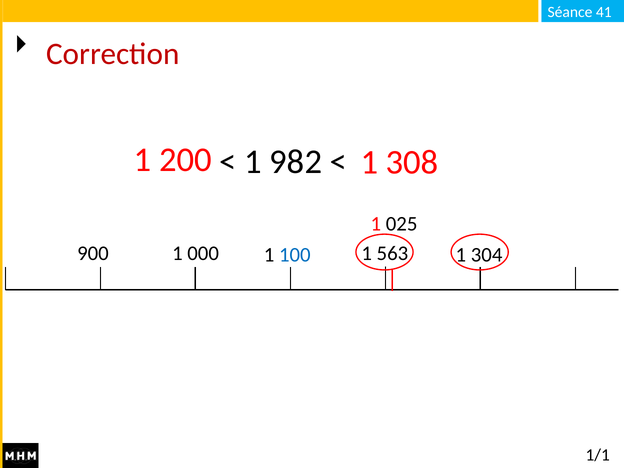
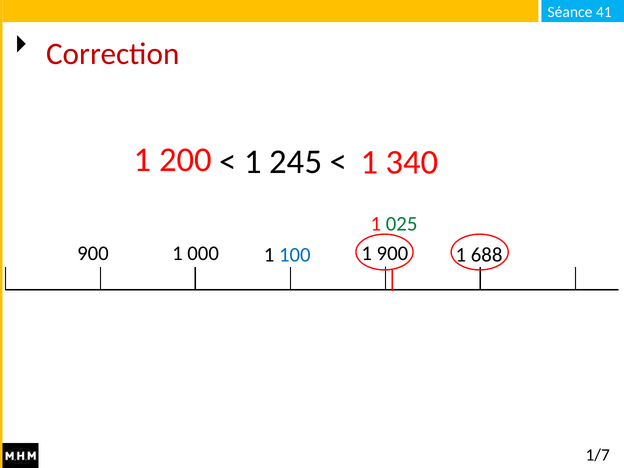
308: 308 -> 340
982: 982 -> 245
025 colour: black -> green
1 563: 563 -> 900
304: 304 -> 688
1/1: 1/1 -> 1/7
